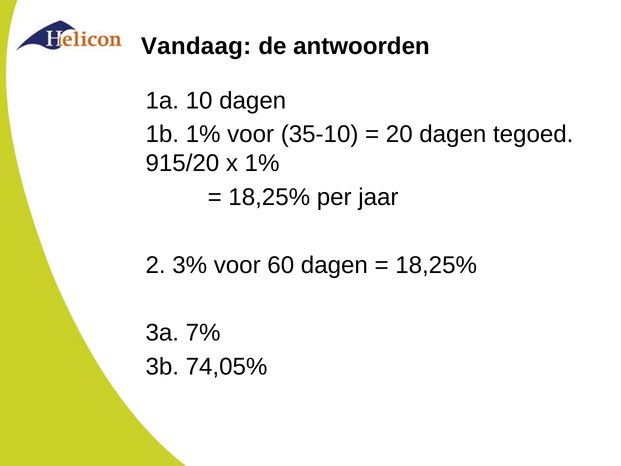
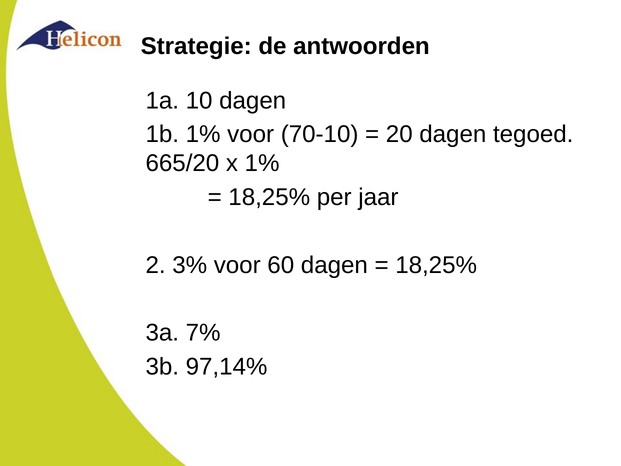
Vandaag: Vandaag -> Strategie
35-10: 35-10 -> 70-10
915/20: 915/20 -> 665/20
74,05%: 74,05% -> 97,14%
